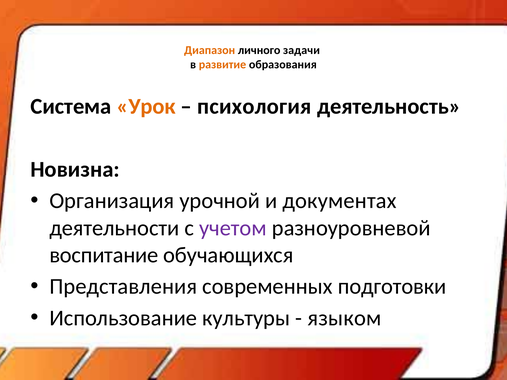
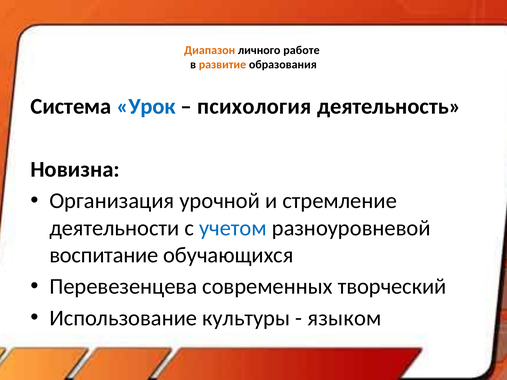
задачи: задачи -> работе
Урок colour: orange -> blue
документах: документах -> стремление
учетом colour: purple -> blue
Представления: Представления -> Перевезенцева
подготовки: подготовки -> творческий
